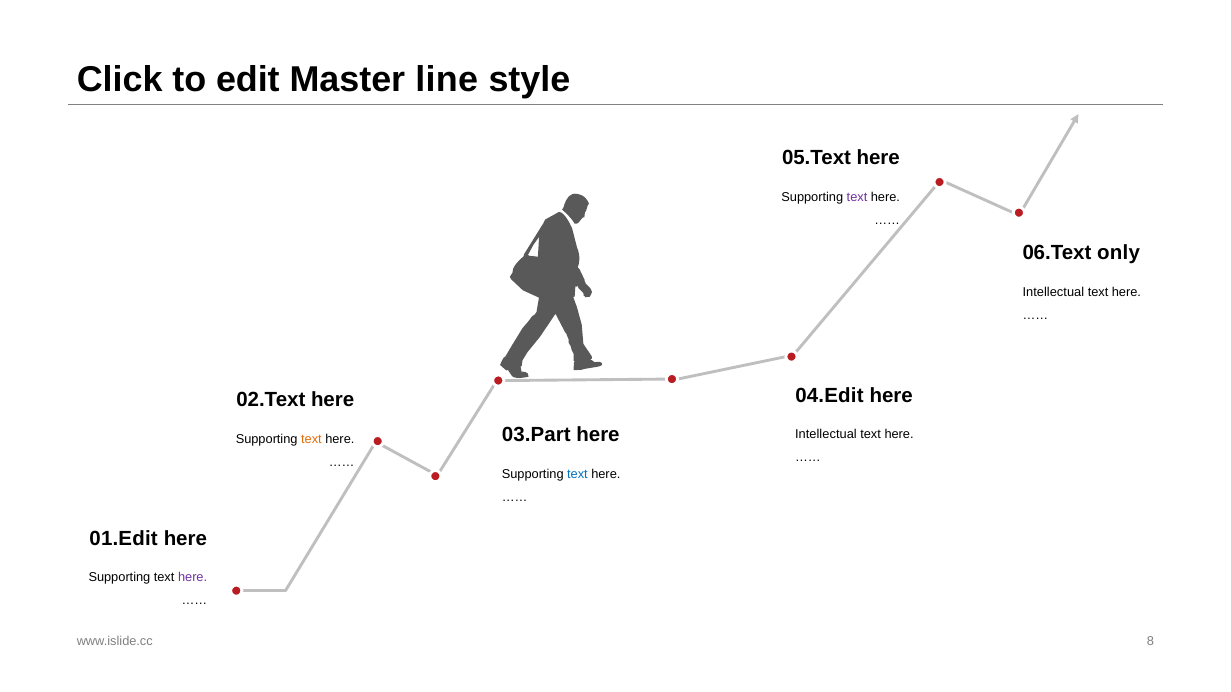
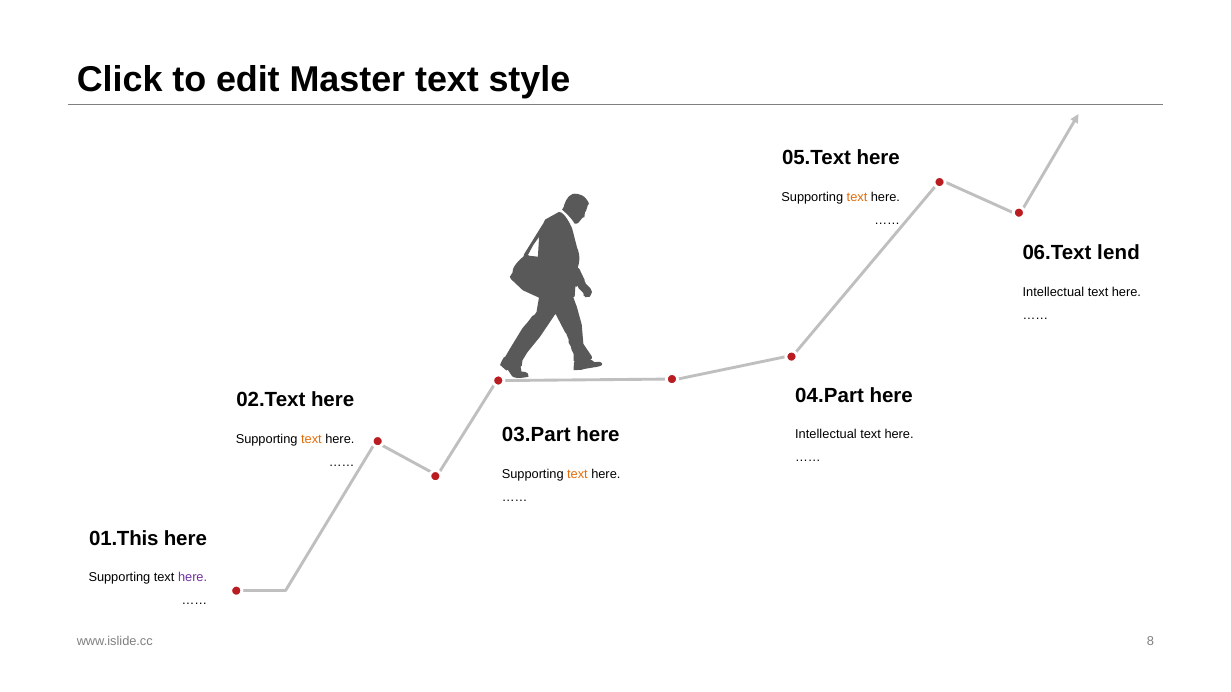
Master line: line -> text
text at (857, 197) colour: purple -> orange
only: only -> lend
04.Edit: 04.Edit -> 04.Part
text at (577, 474) colour: blue -> orange
01.Edit: 01.Edit -> 01.This
